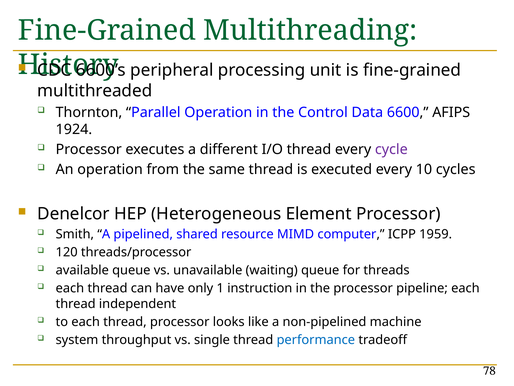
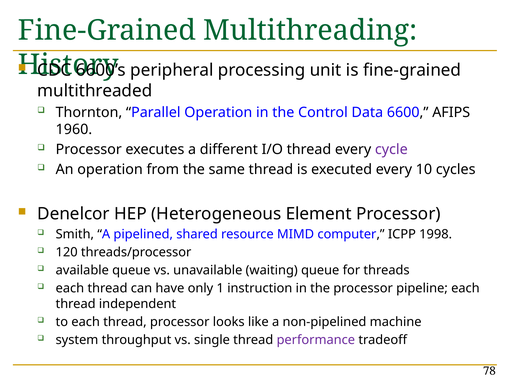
1924: 1924 -> 1960
1959: 1959 -> 1998
performance colour: blue -> purple
